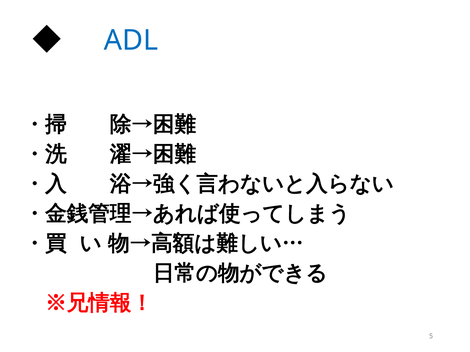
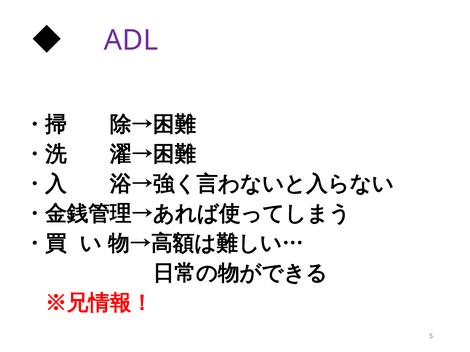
ADL colour: blue -> purple
